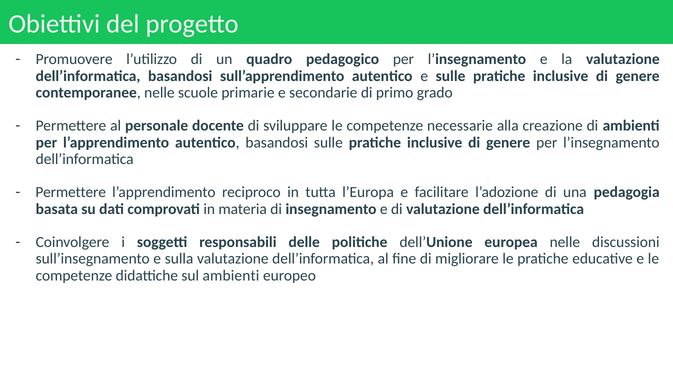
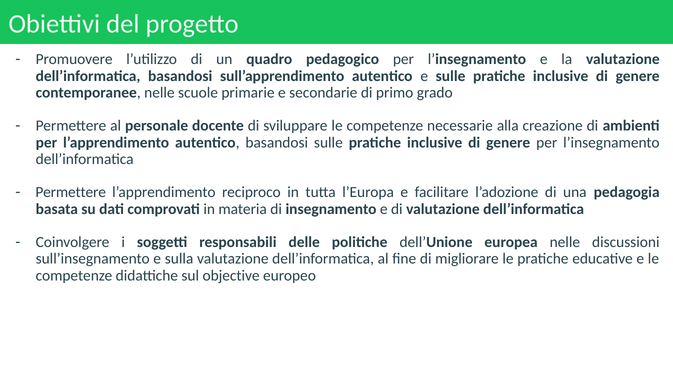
sul ambienti: ambienti -> objective
